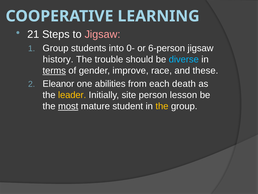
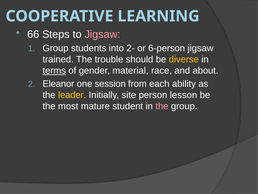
21: 21 -> 66
0-: 0- -> 2-
history: history -> trained
diverse colour: light blue -> yellow
improve: improve -> material
these: these -> about
abilities: abilities -> session
death: death -> ability
most underline: present -> none
the at (162, 106) colour: yellow -> pink
